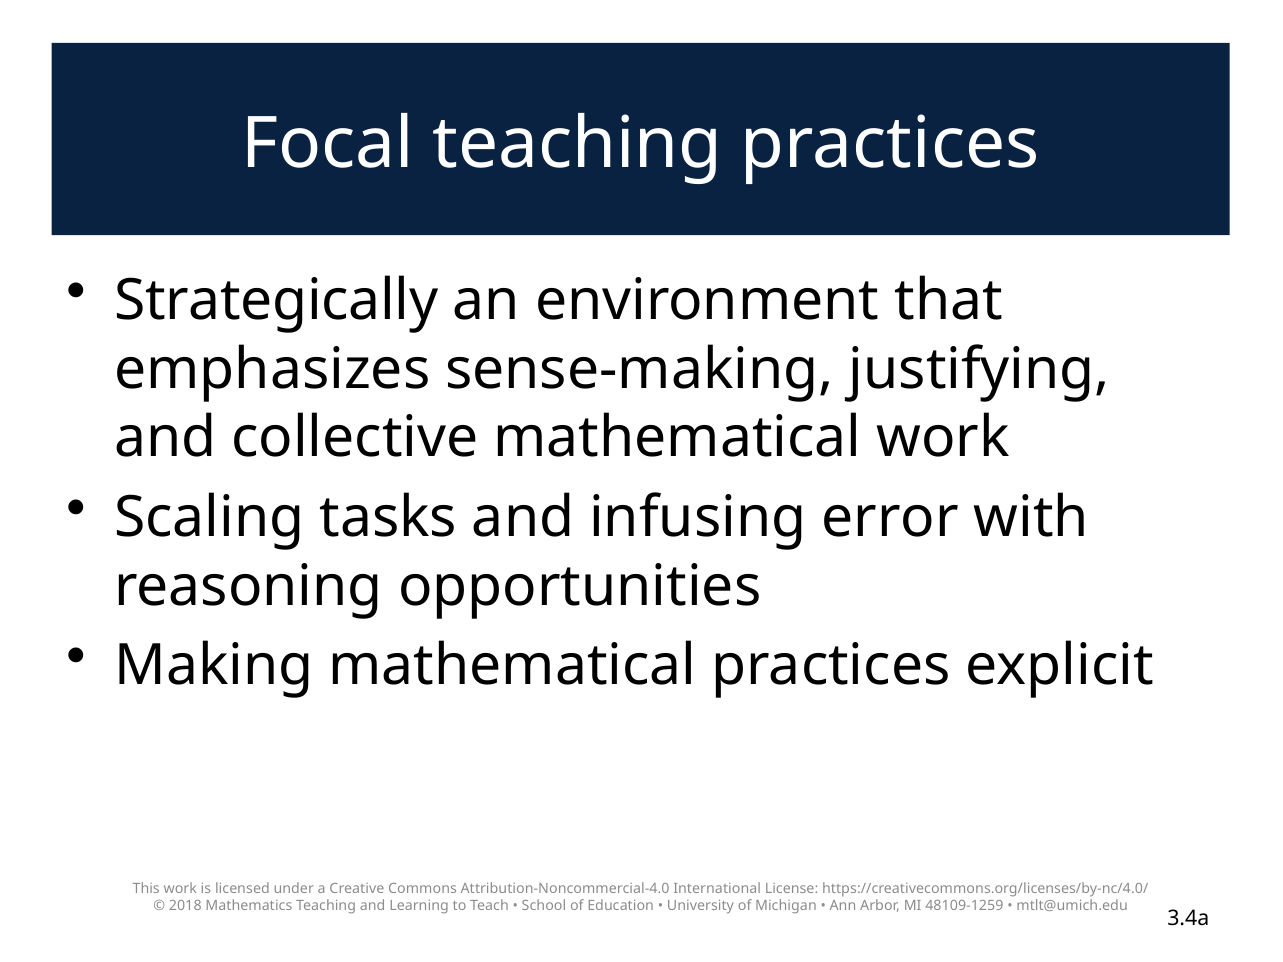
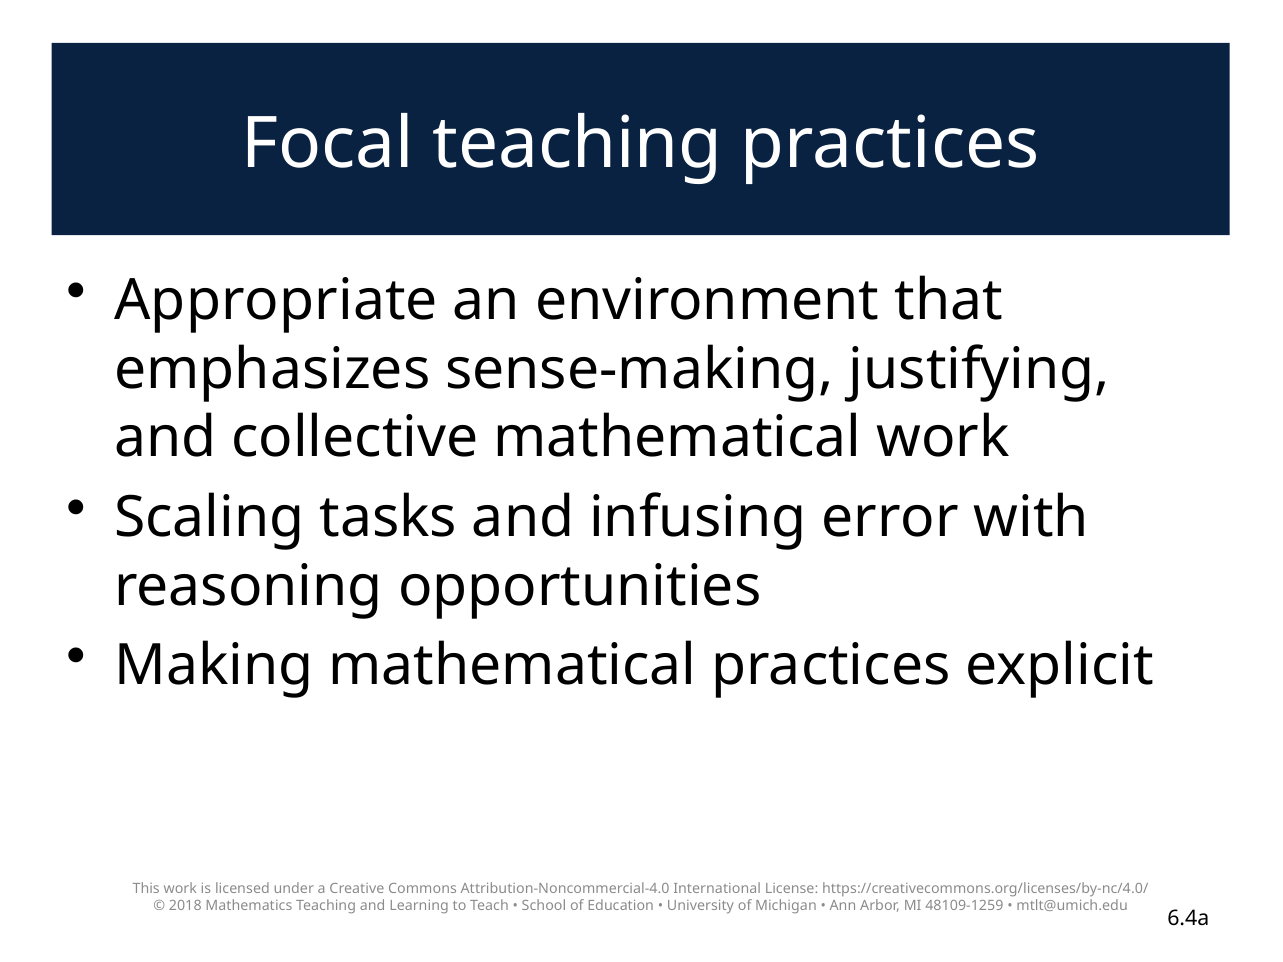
Strategically: Strategically -> Appropriate
3.4a: 3.4a -> 6.4a
